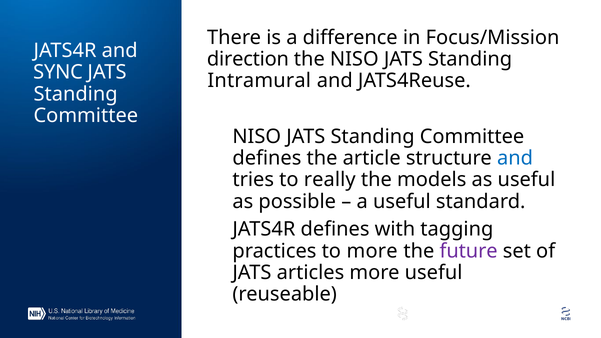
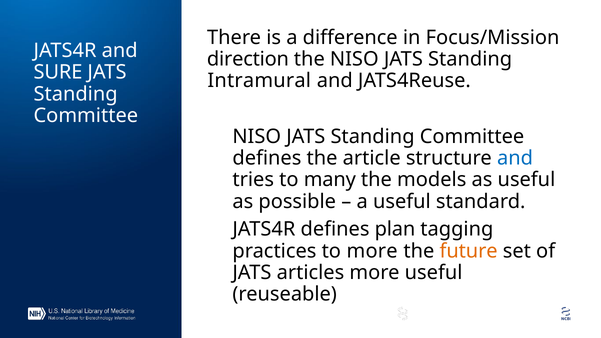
SYNC: SYNC -> SURE
really: really -> many
with: with -> plan
future colour: purple -> orange
